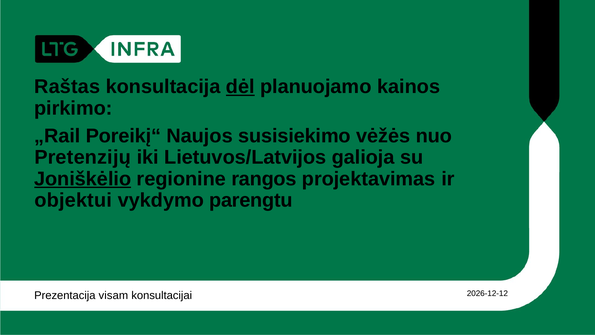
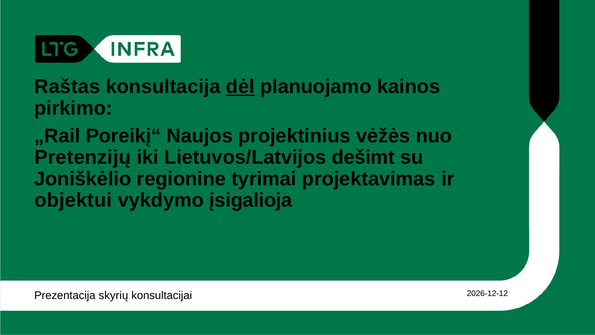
susisiekimo: susisiekimo -> projektinius
galioja: galioja -> dešimt
Joniškėlio underline: present -> none
rangos: rangos -> tyrimai
parengtu: parengtu -> įsigalioja
visam: visam -> skyrių
